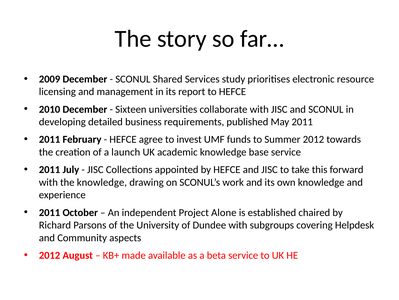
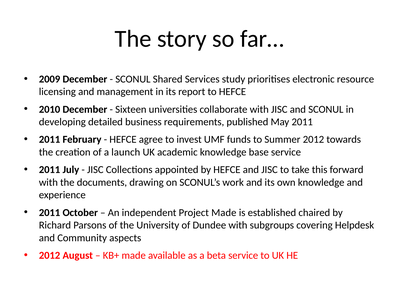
the knowledge: knowledge -> documents
Project Alone: Alone -> Made
